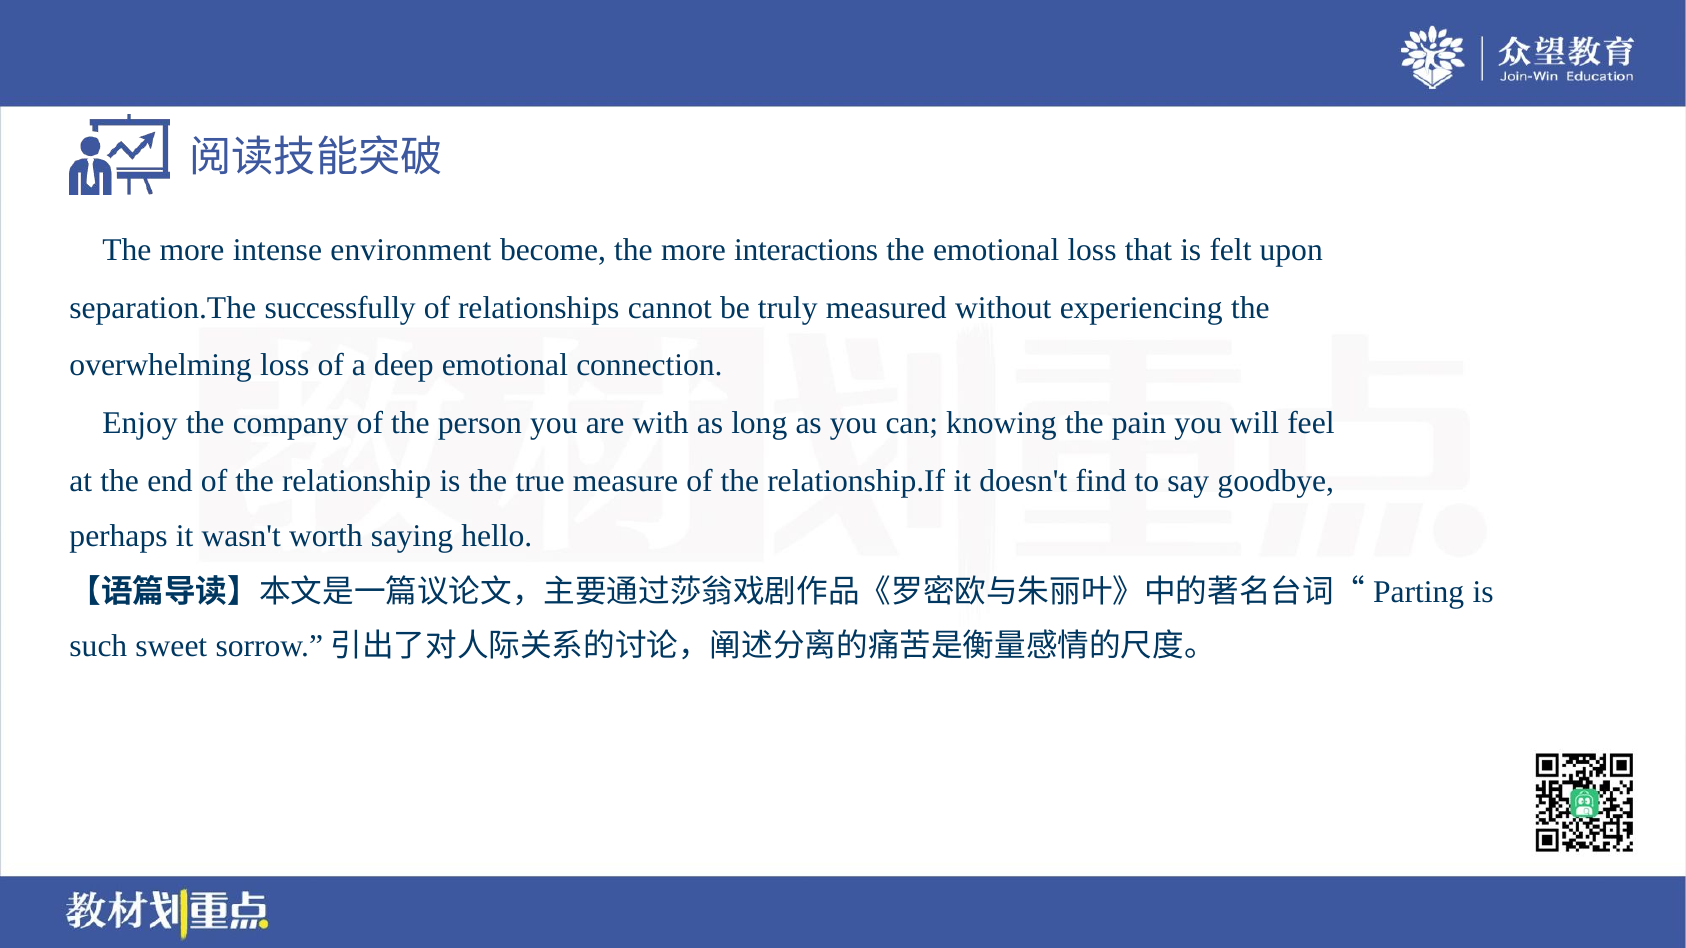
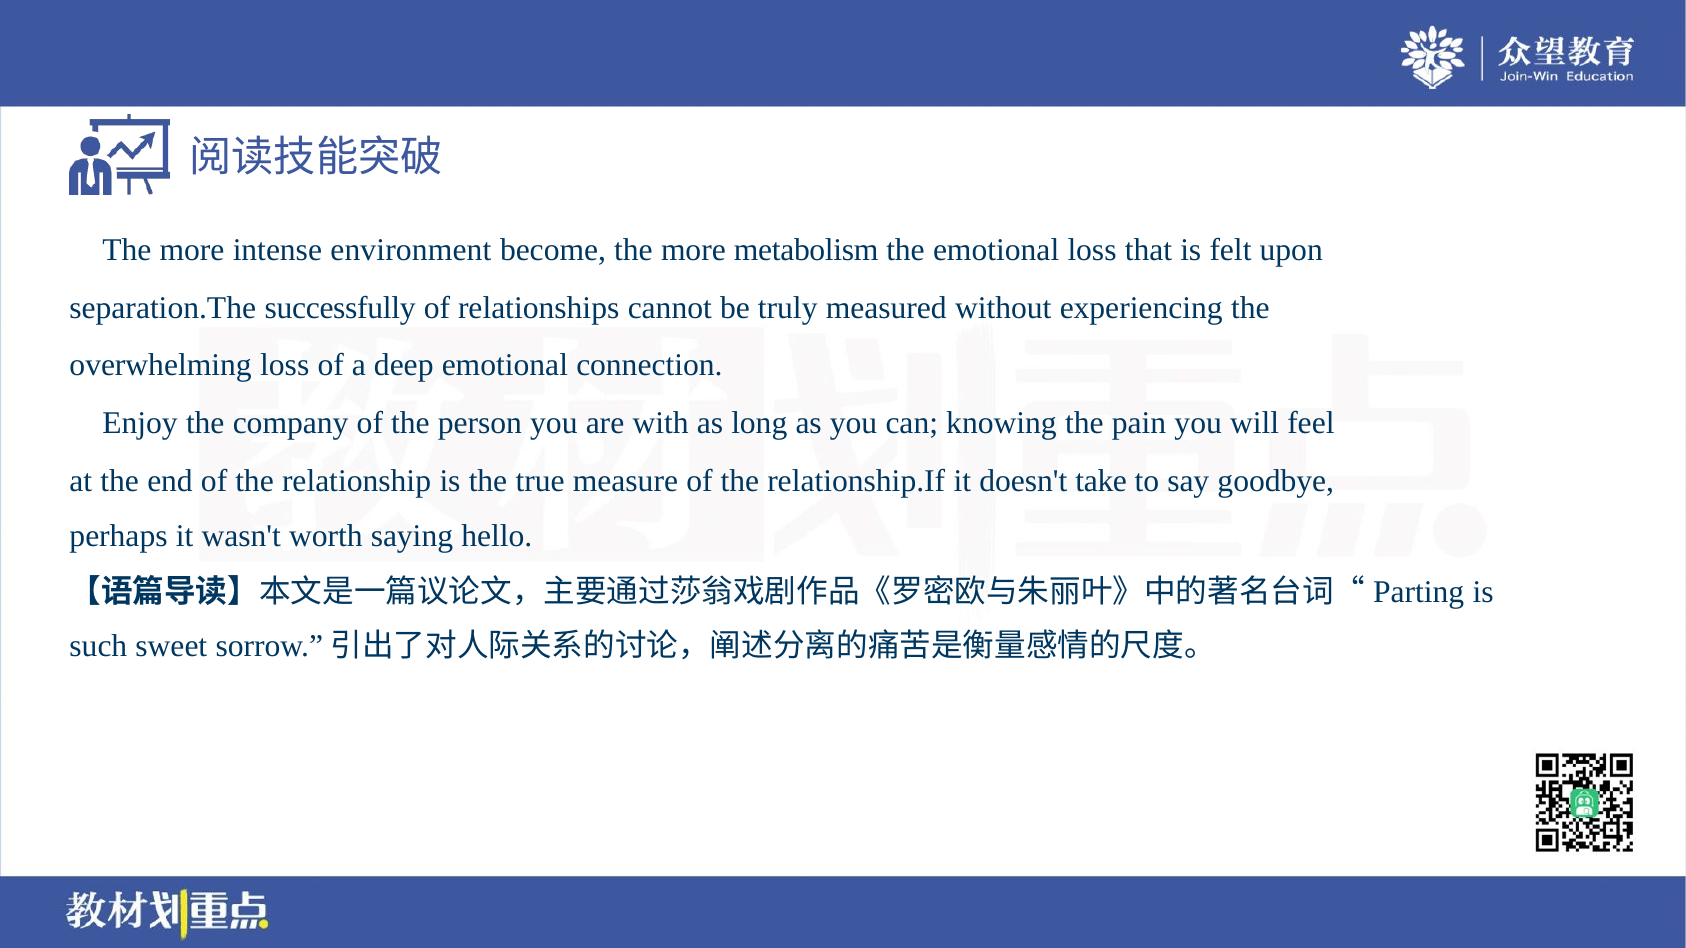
interactions: interactions -> metabolism
find: find -> take
